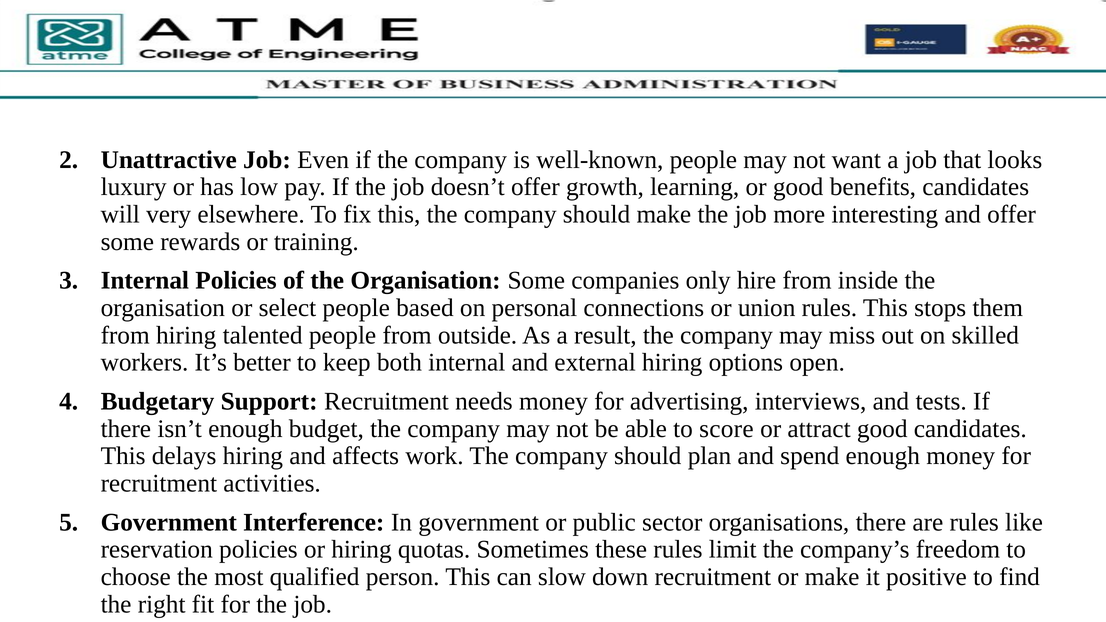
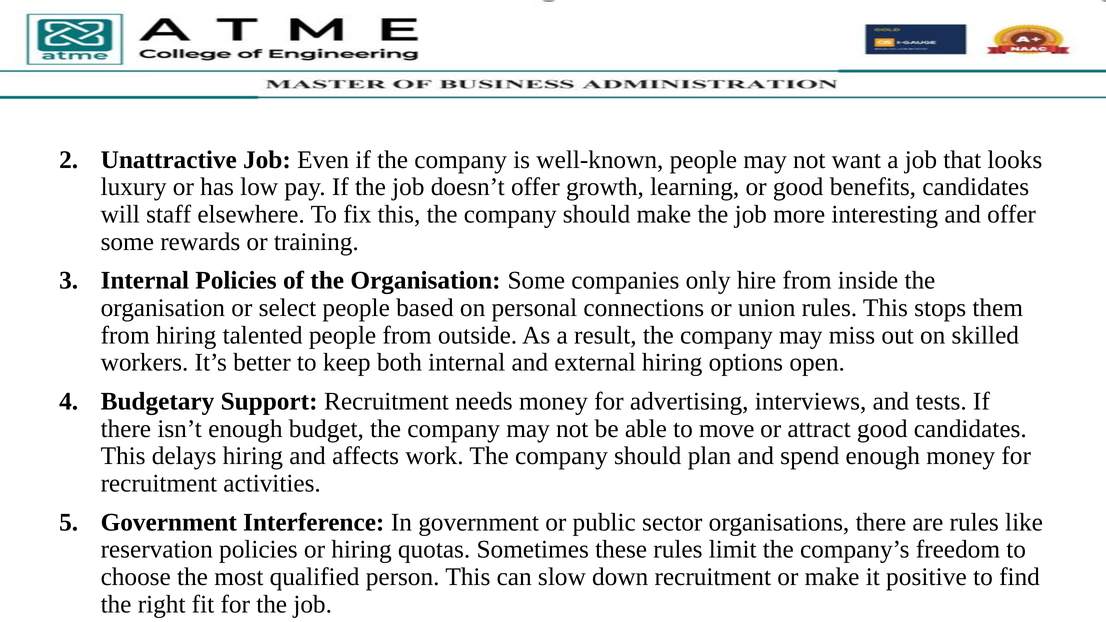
very: very -> staff
score: score -> move
